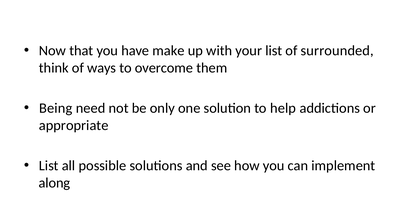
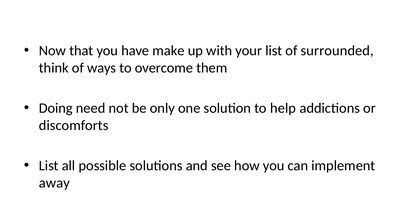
Being: Being -> Doing
appropriate: appropriate -> discomforts
along: along -> away
